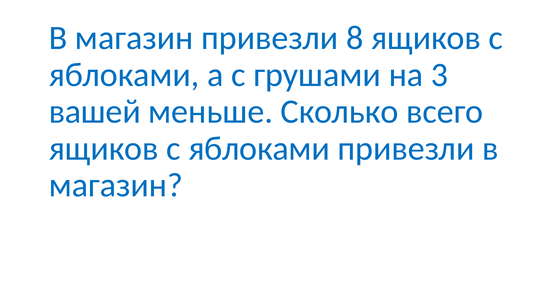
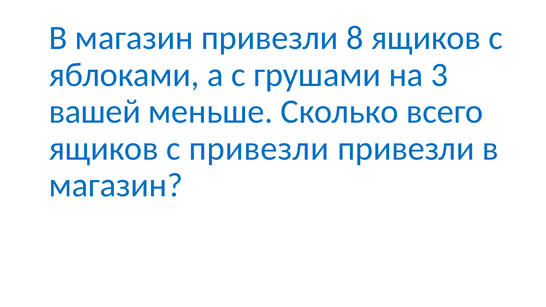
яблоками at (259, 149): яблоками -> привезли
